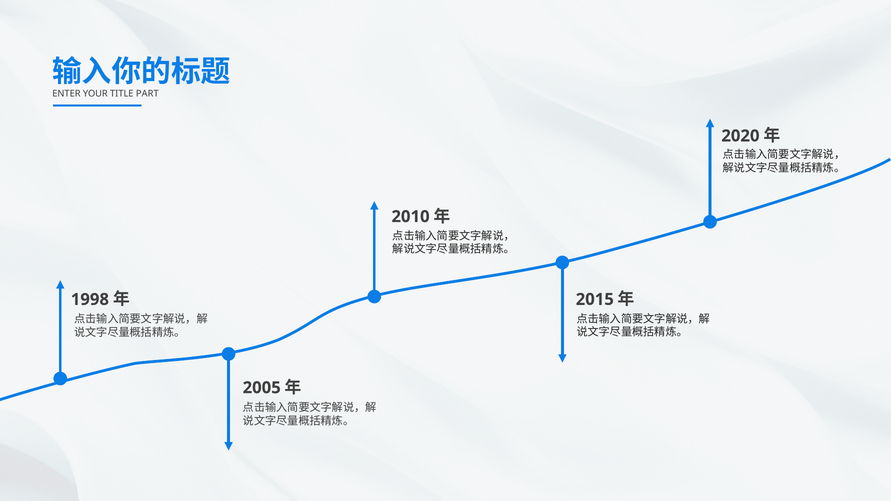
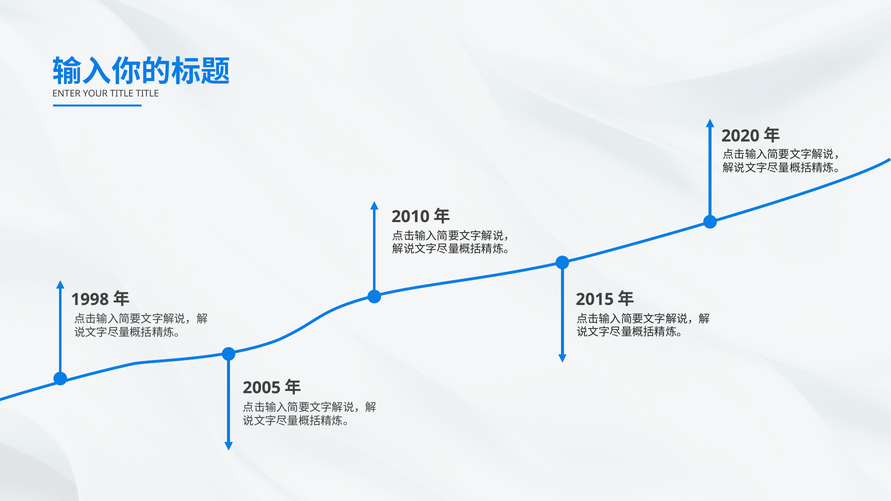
TITLE PART: PART -> TITLE
